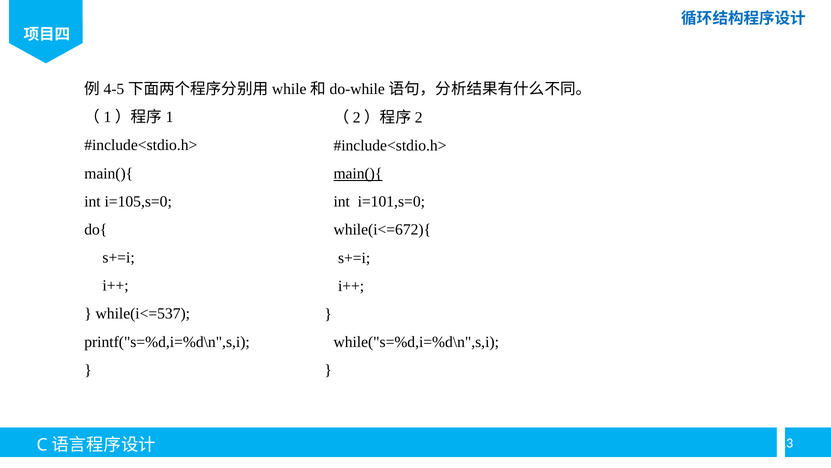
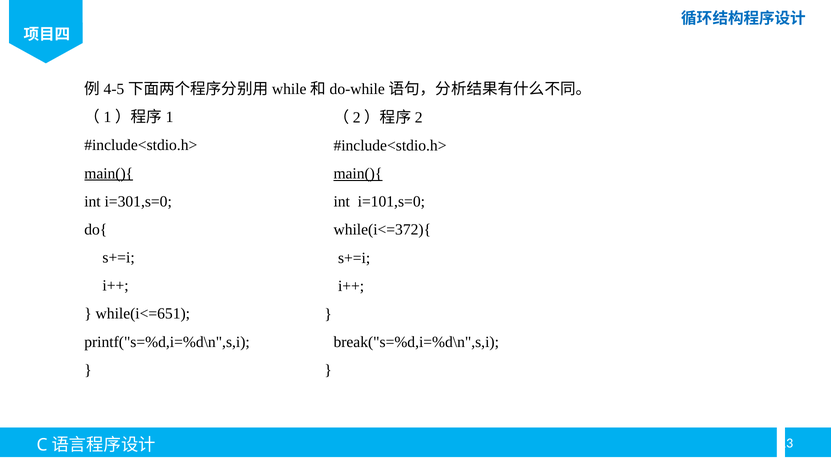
main(){ at (109, 173) underline: none -> present
i=105,s=0: i=105,s=0 -> i=301,s=0
while(i<=672){: while(i<=672){ -> while(i<=372){
while(i<=537: while(i<=537 -> while(i<=651
while("s=%d,i=%d\n",s,i: while("s=%d,i=%d\n",s,i -> break("s=%d,i=%d\n",s,i
